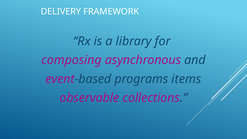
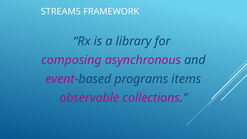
DELIVERY: DELIVERY -> STREAMS
